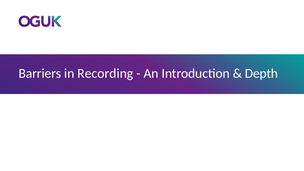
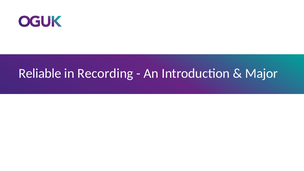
Barriers: Barriers -> Reliable
Depth: Depth -> Major
